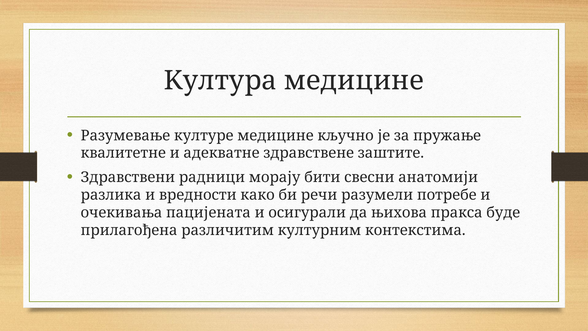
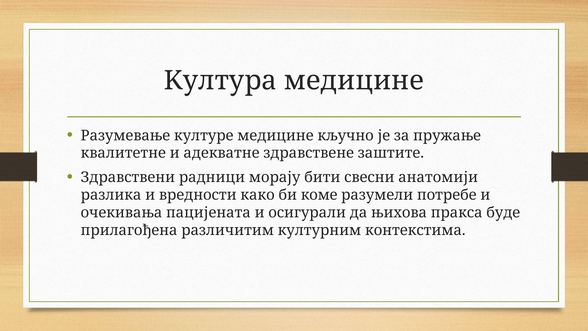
речи: речи -> коме
